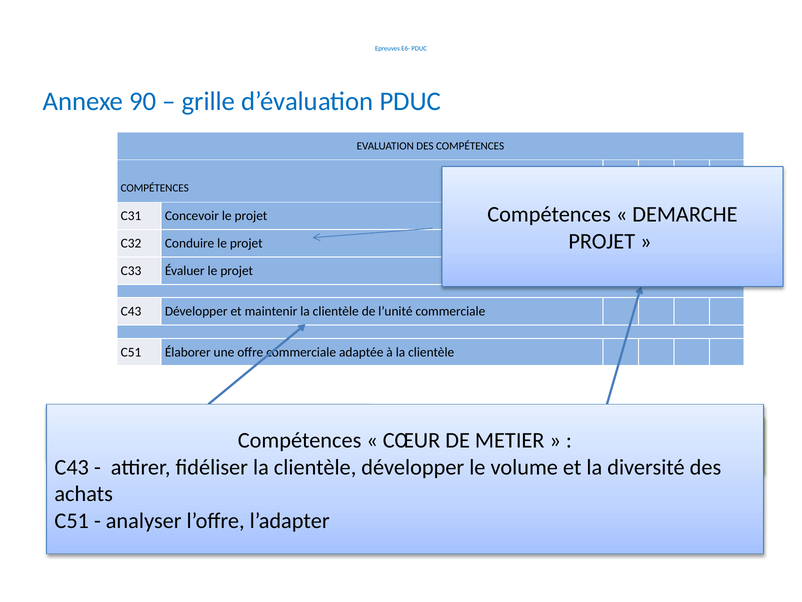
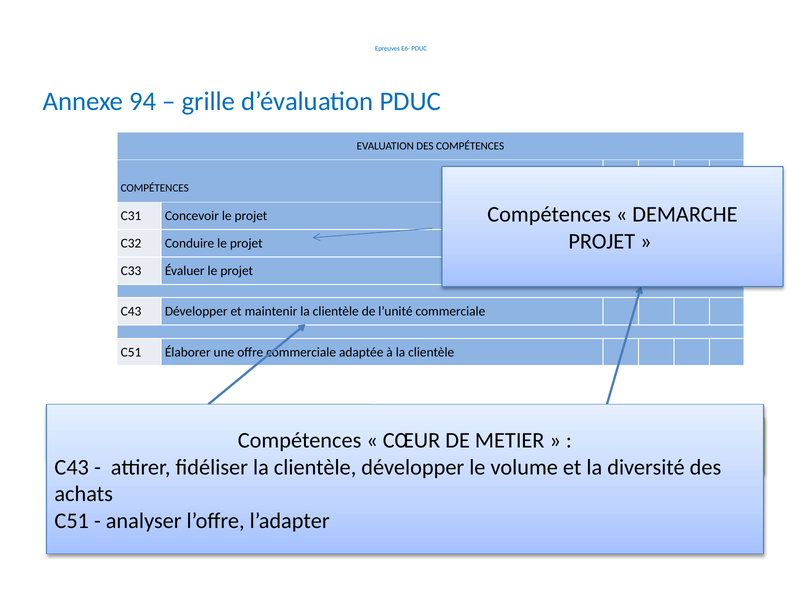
90: 90 -> 94
